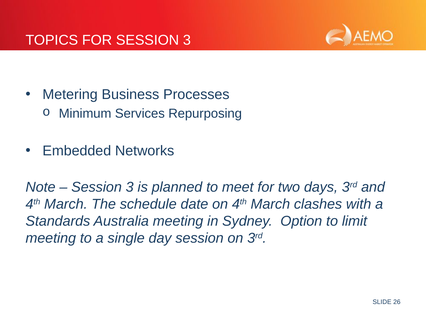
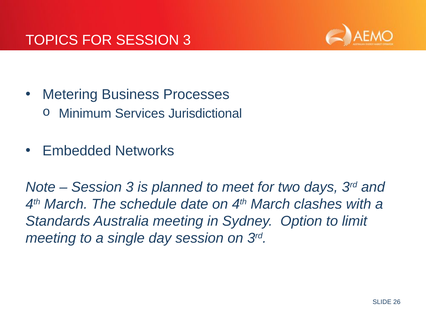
Repurposing: Repurposing -> Jurisdictional
